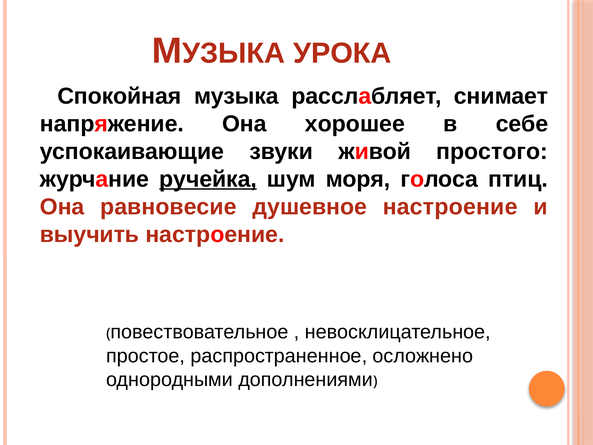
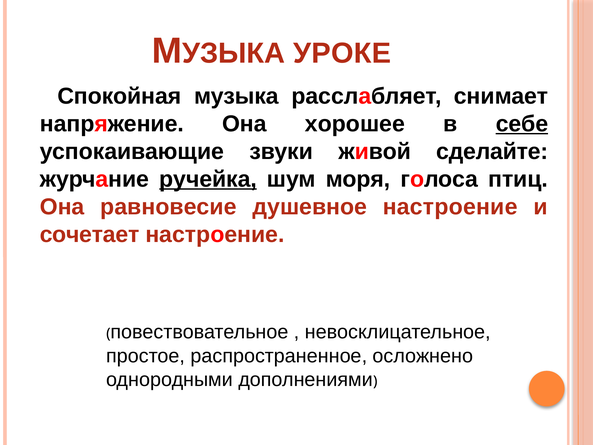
УРОКА: УРОКА -> УРОКЕ
себе underline: none -> present
простого: простого -> сделайте
выучить: выучить -> сочетает
